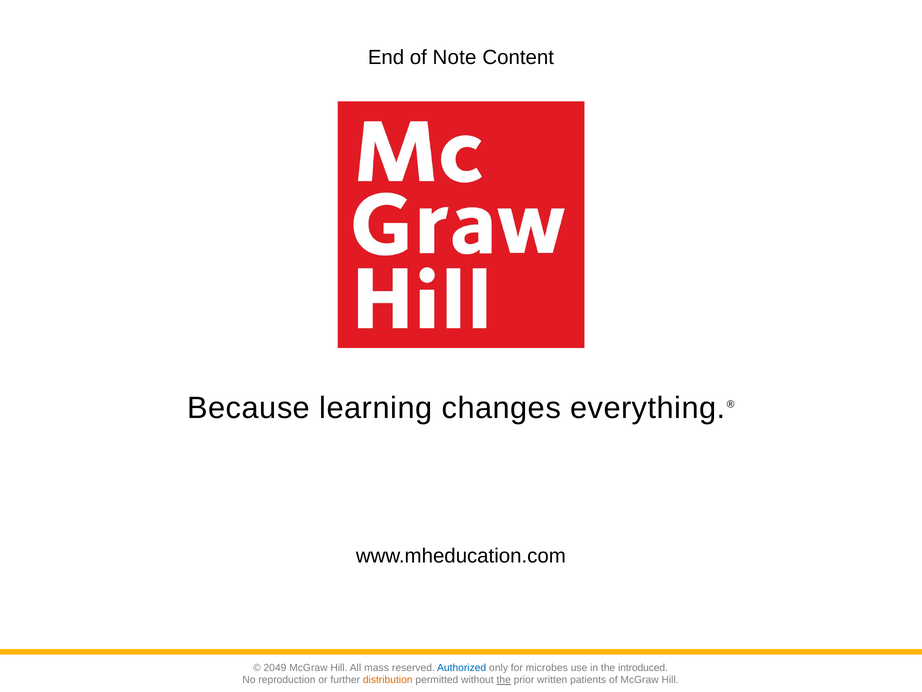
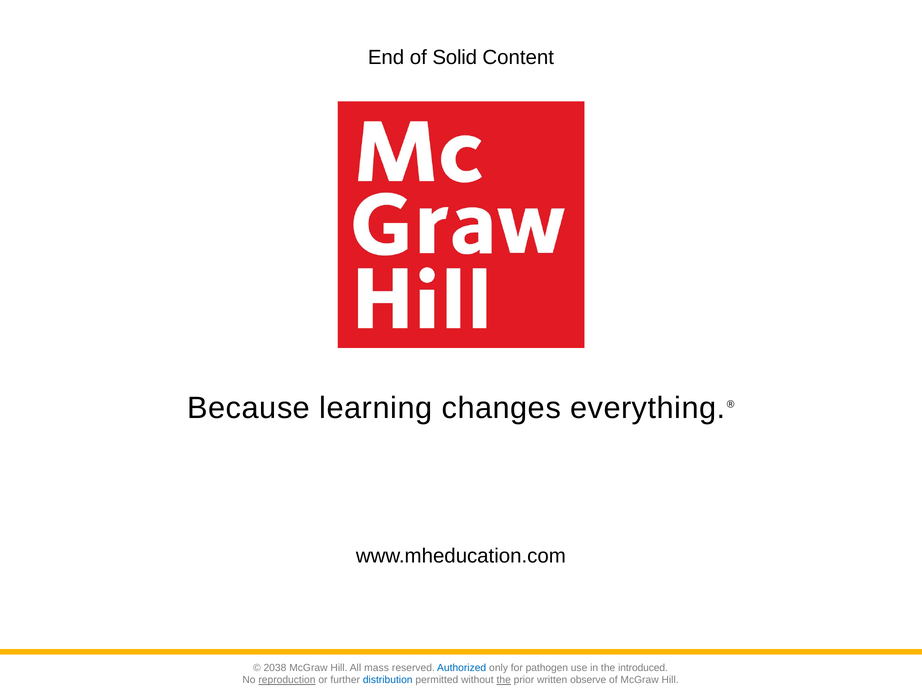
Note: Note -> Solid
2049: 2049 -> 2038
microbes: microbes -> pathogen
reproduction underline: none -> present
distribution colour: orange -> blue
patients: patients -> observe
